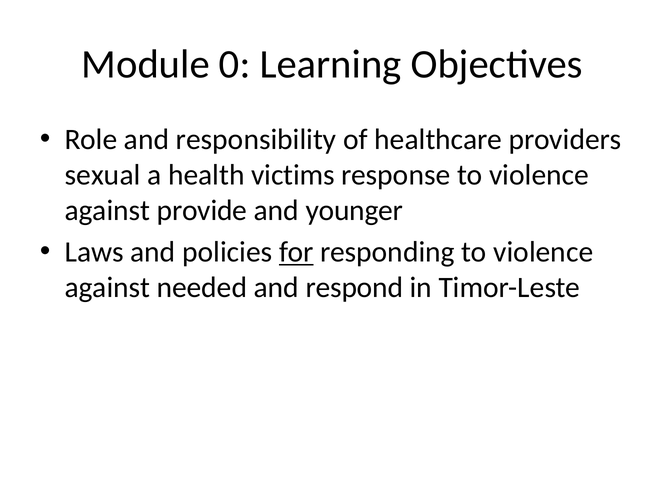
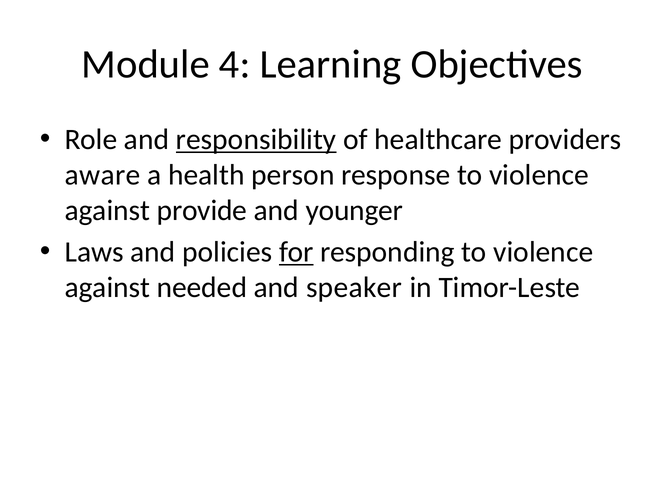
0: 0 -> 4
responsibility underline: none -> present
sexual: sexual -> aware
victims: victims -> person
respond: respond -> speaker
